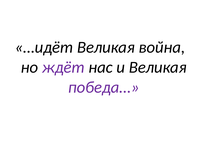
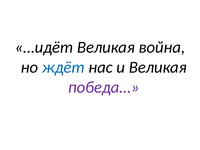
ждёт colour: purple -> blue
